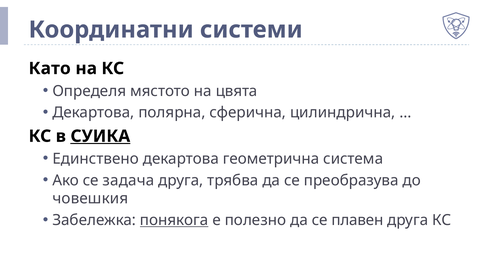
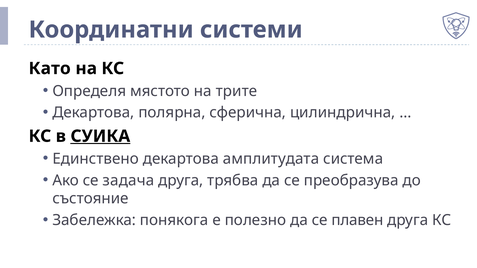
цвята: цвята -> трите
геометрична: геометрична -> амплитудата
човешкия: човешкия -> състояние
понякога underline: present -> none
